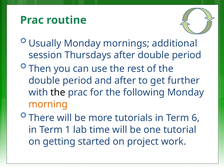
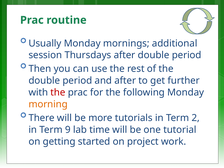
the at (58, 92) colour: black -> red
6: 6 -> 2
1: 1 -> 9
